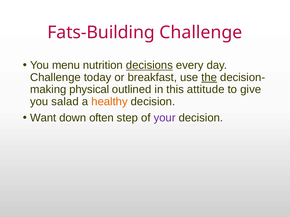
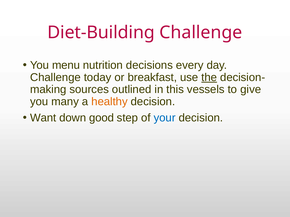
Fats-Building: Fats-Building -> Diet-Building
decisions underline: present -> none
physical: physical -> sources
attitude: attitude -> vessels
salad: salad -> many
often: often -> good
your colour: purple -> blue
